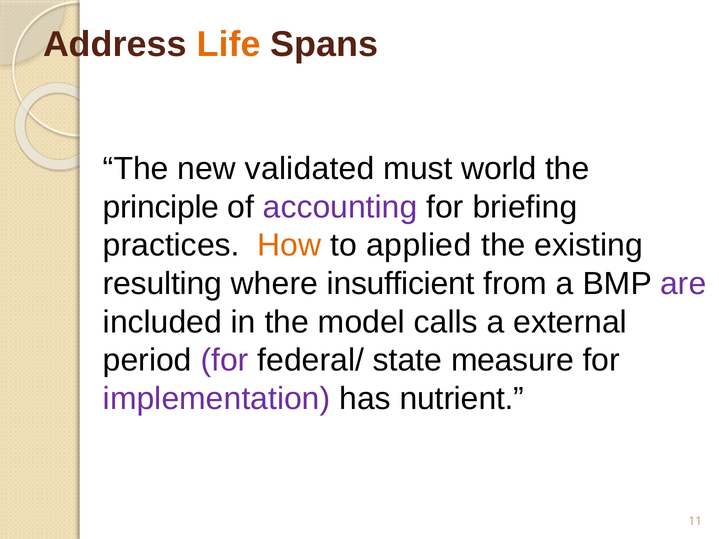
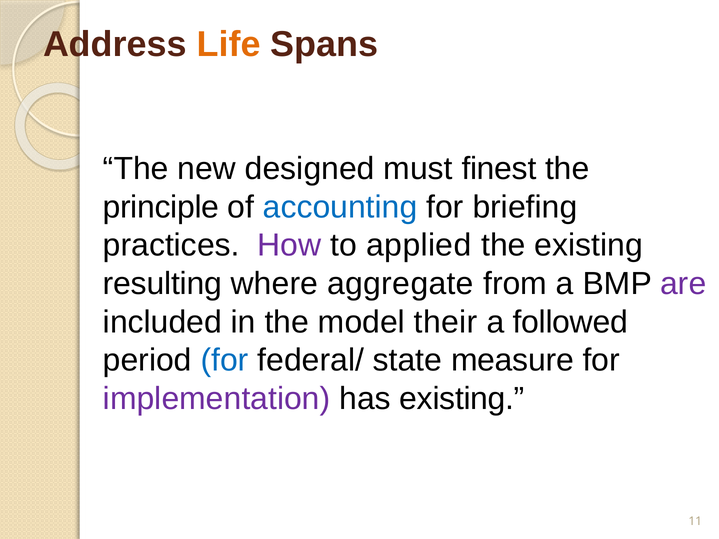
validated: validated -> designed
world: world -> finest
accounting colour: purple -> blue
How colour: orange -> purple
insufficient: insufficient -> aggregate
calls: calls -> their
external: external -> followed
for at (225, 361) colour: purple -> blue
has nutrient: nutrient -> existing
